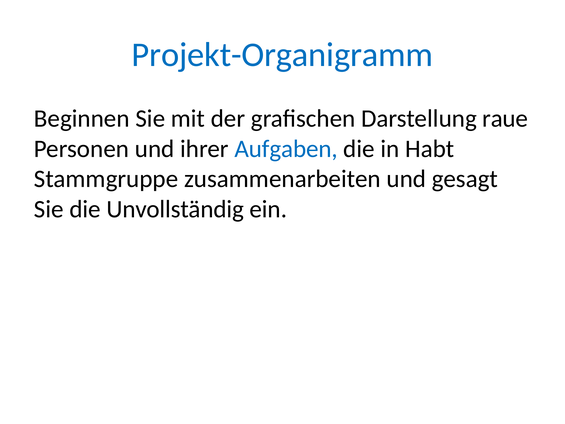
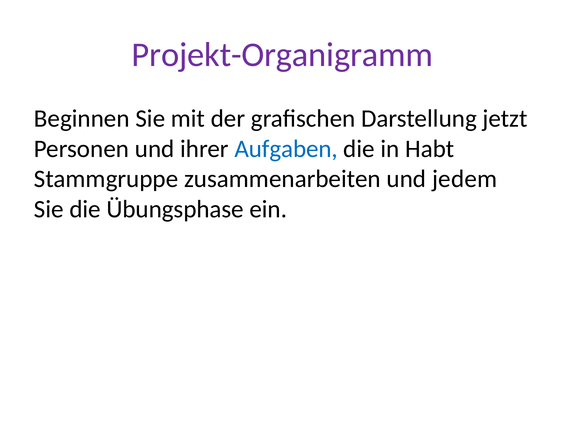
Projekt-Organigramm colour: blue -> purple
raue: raue -> jetzt
gesagt: gesagt -> jedem
Unvollständig: Unvollständig -> Übungsphase
